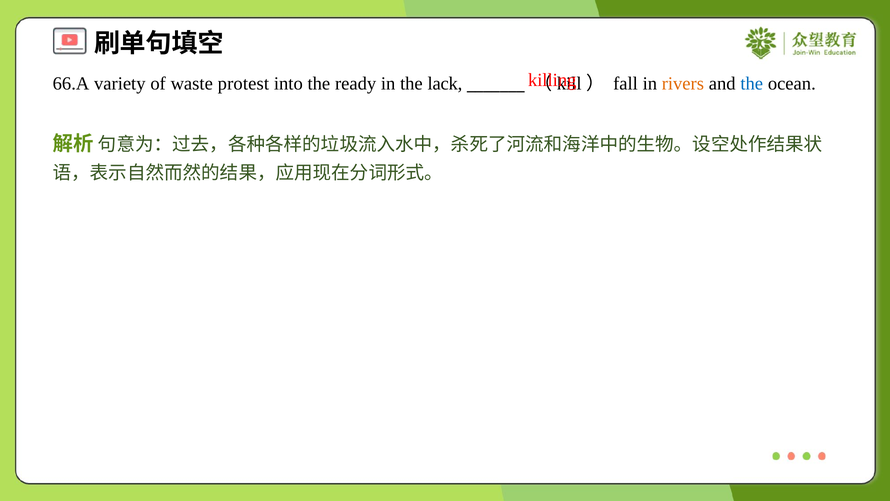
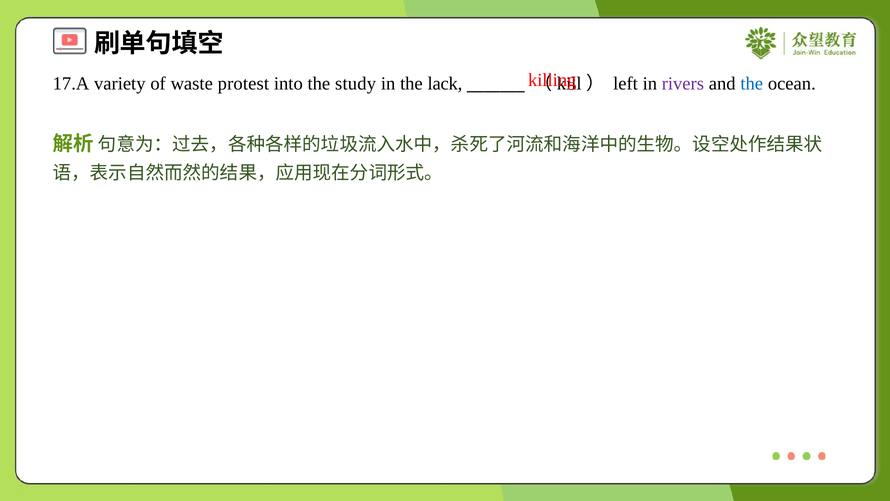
66.A: 66.A -> 17.A
ready: ready -> study
fall: fall -> left
rivers colour: orange -> purple
